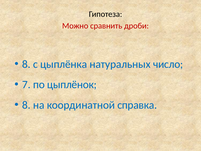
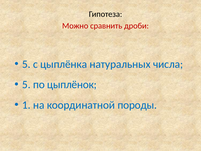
8 at (26, 64): 8 -> 5
число: число -> числа
7 at (26, 84): 7 -> 5
8 at (26, 105): 8 -> 1
справка: справка -> породы
